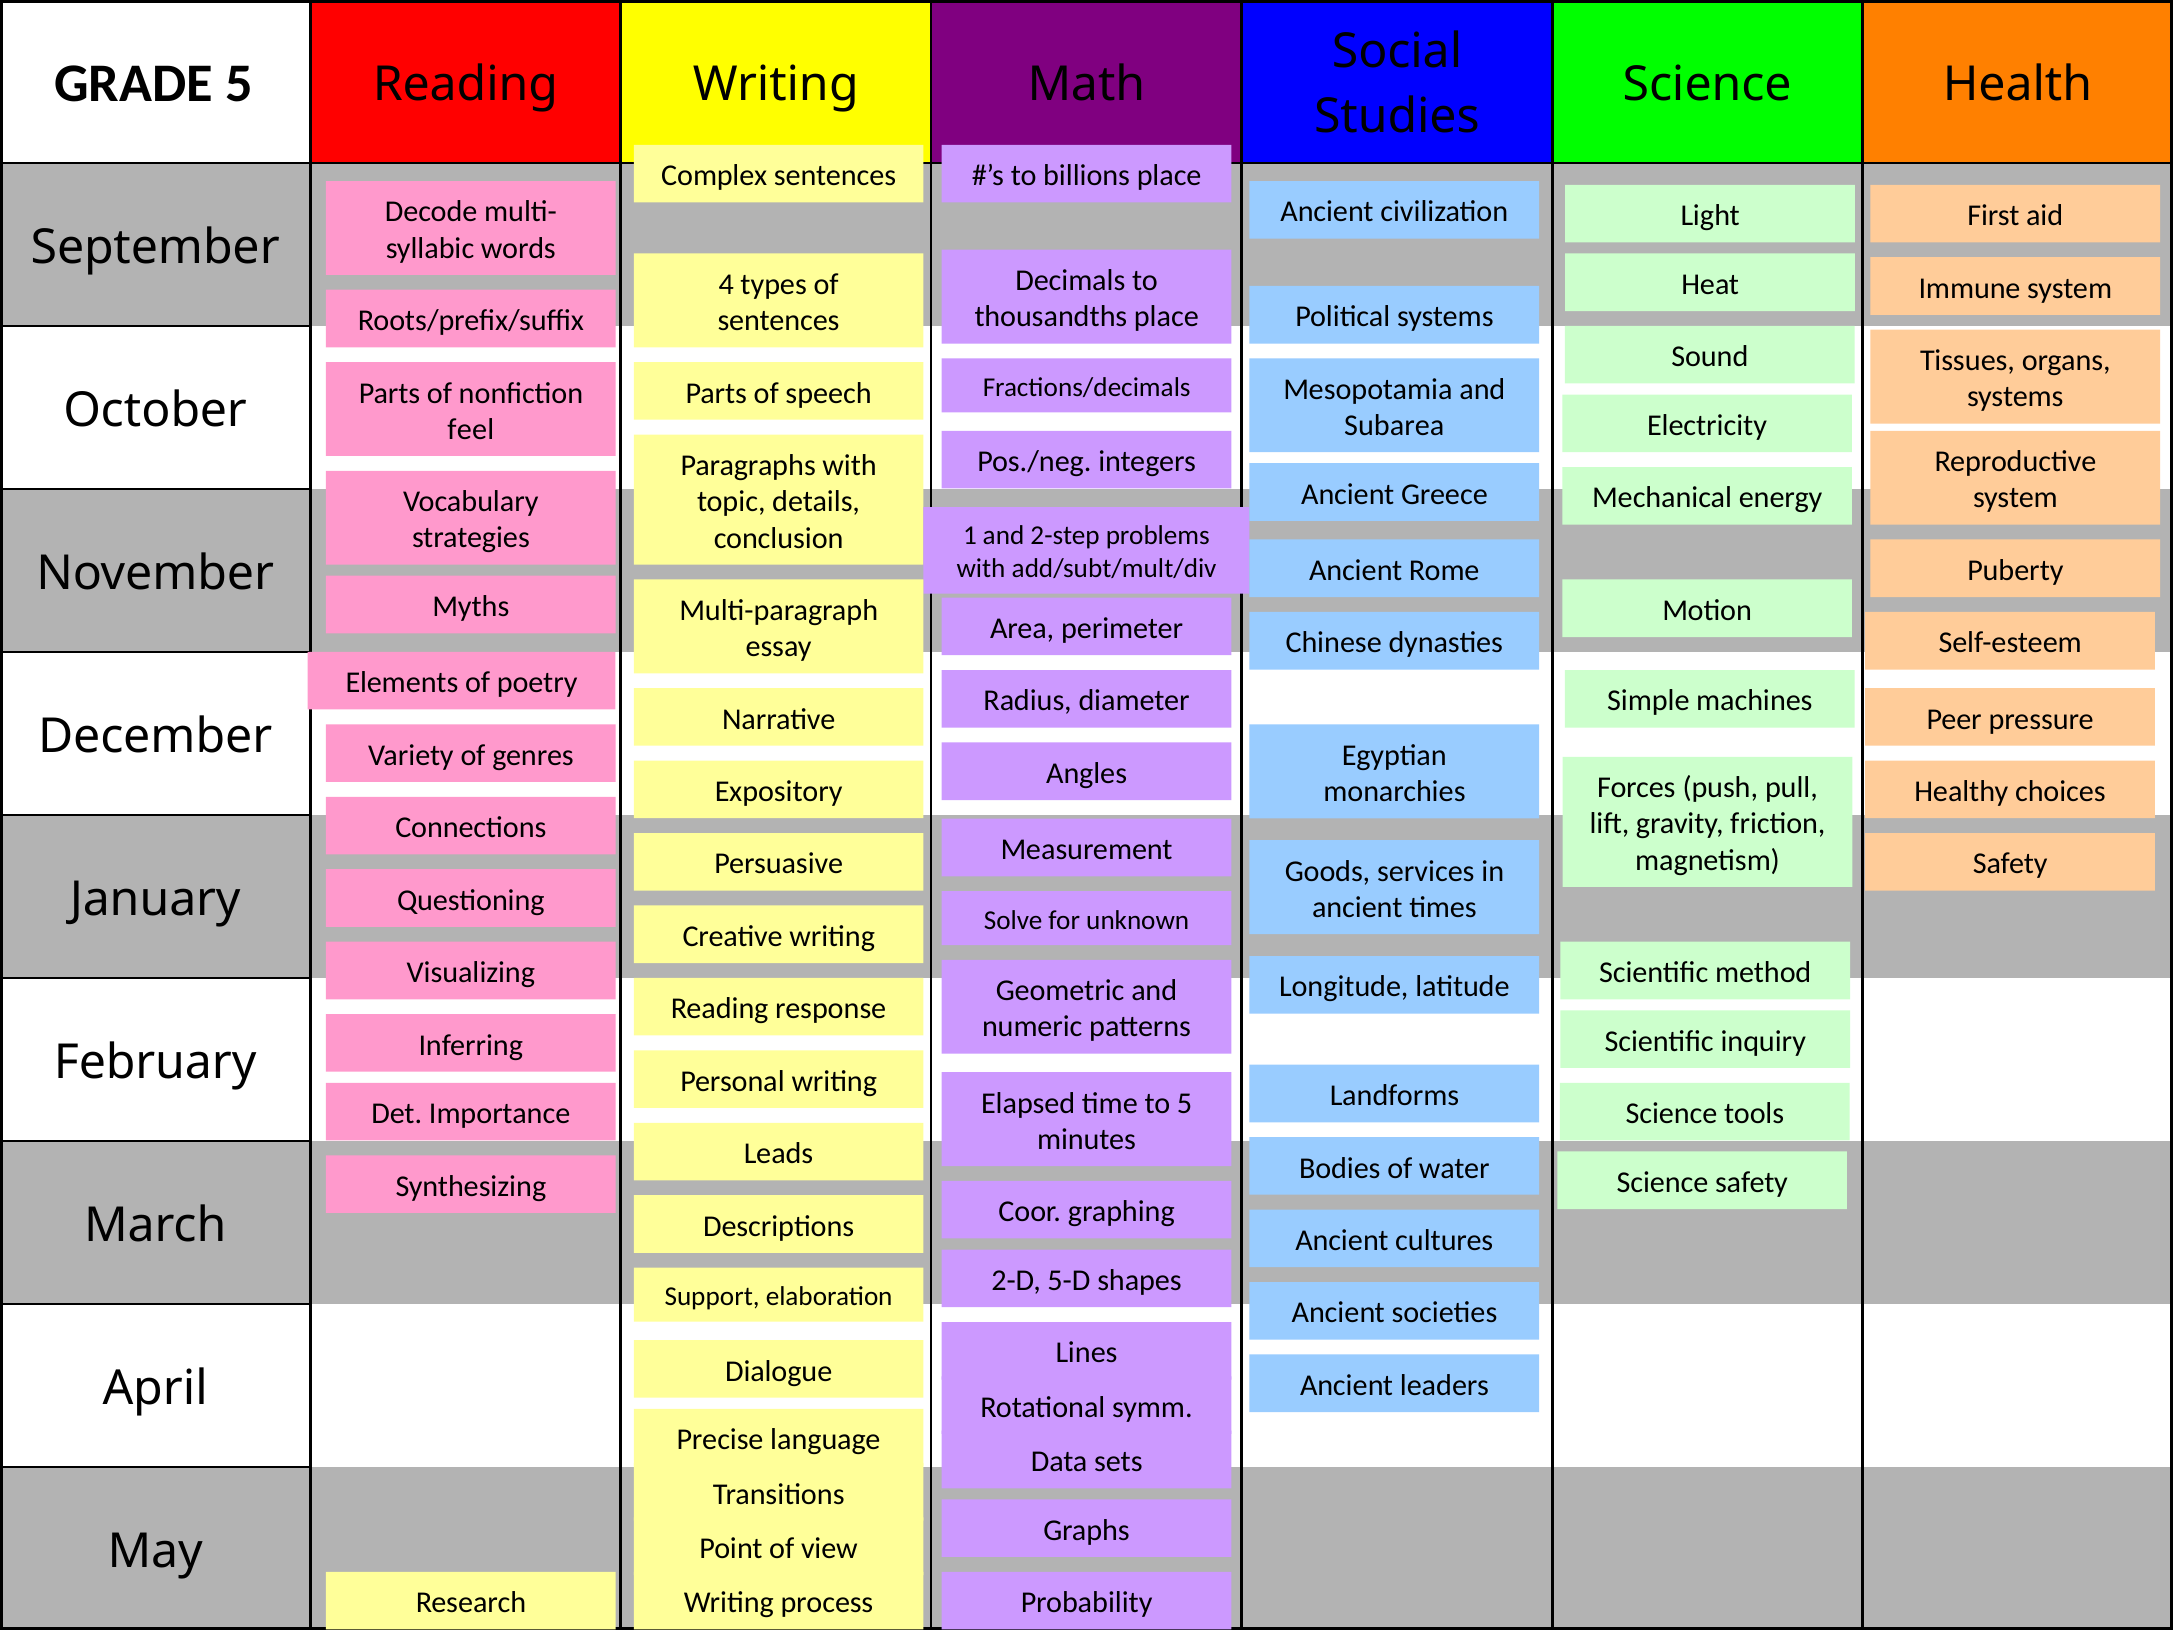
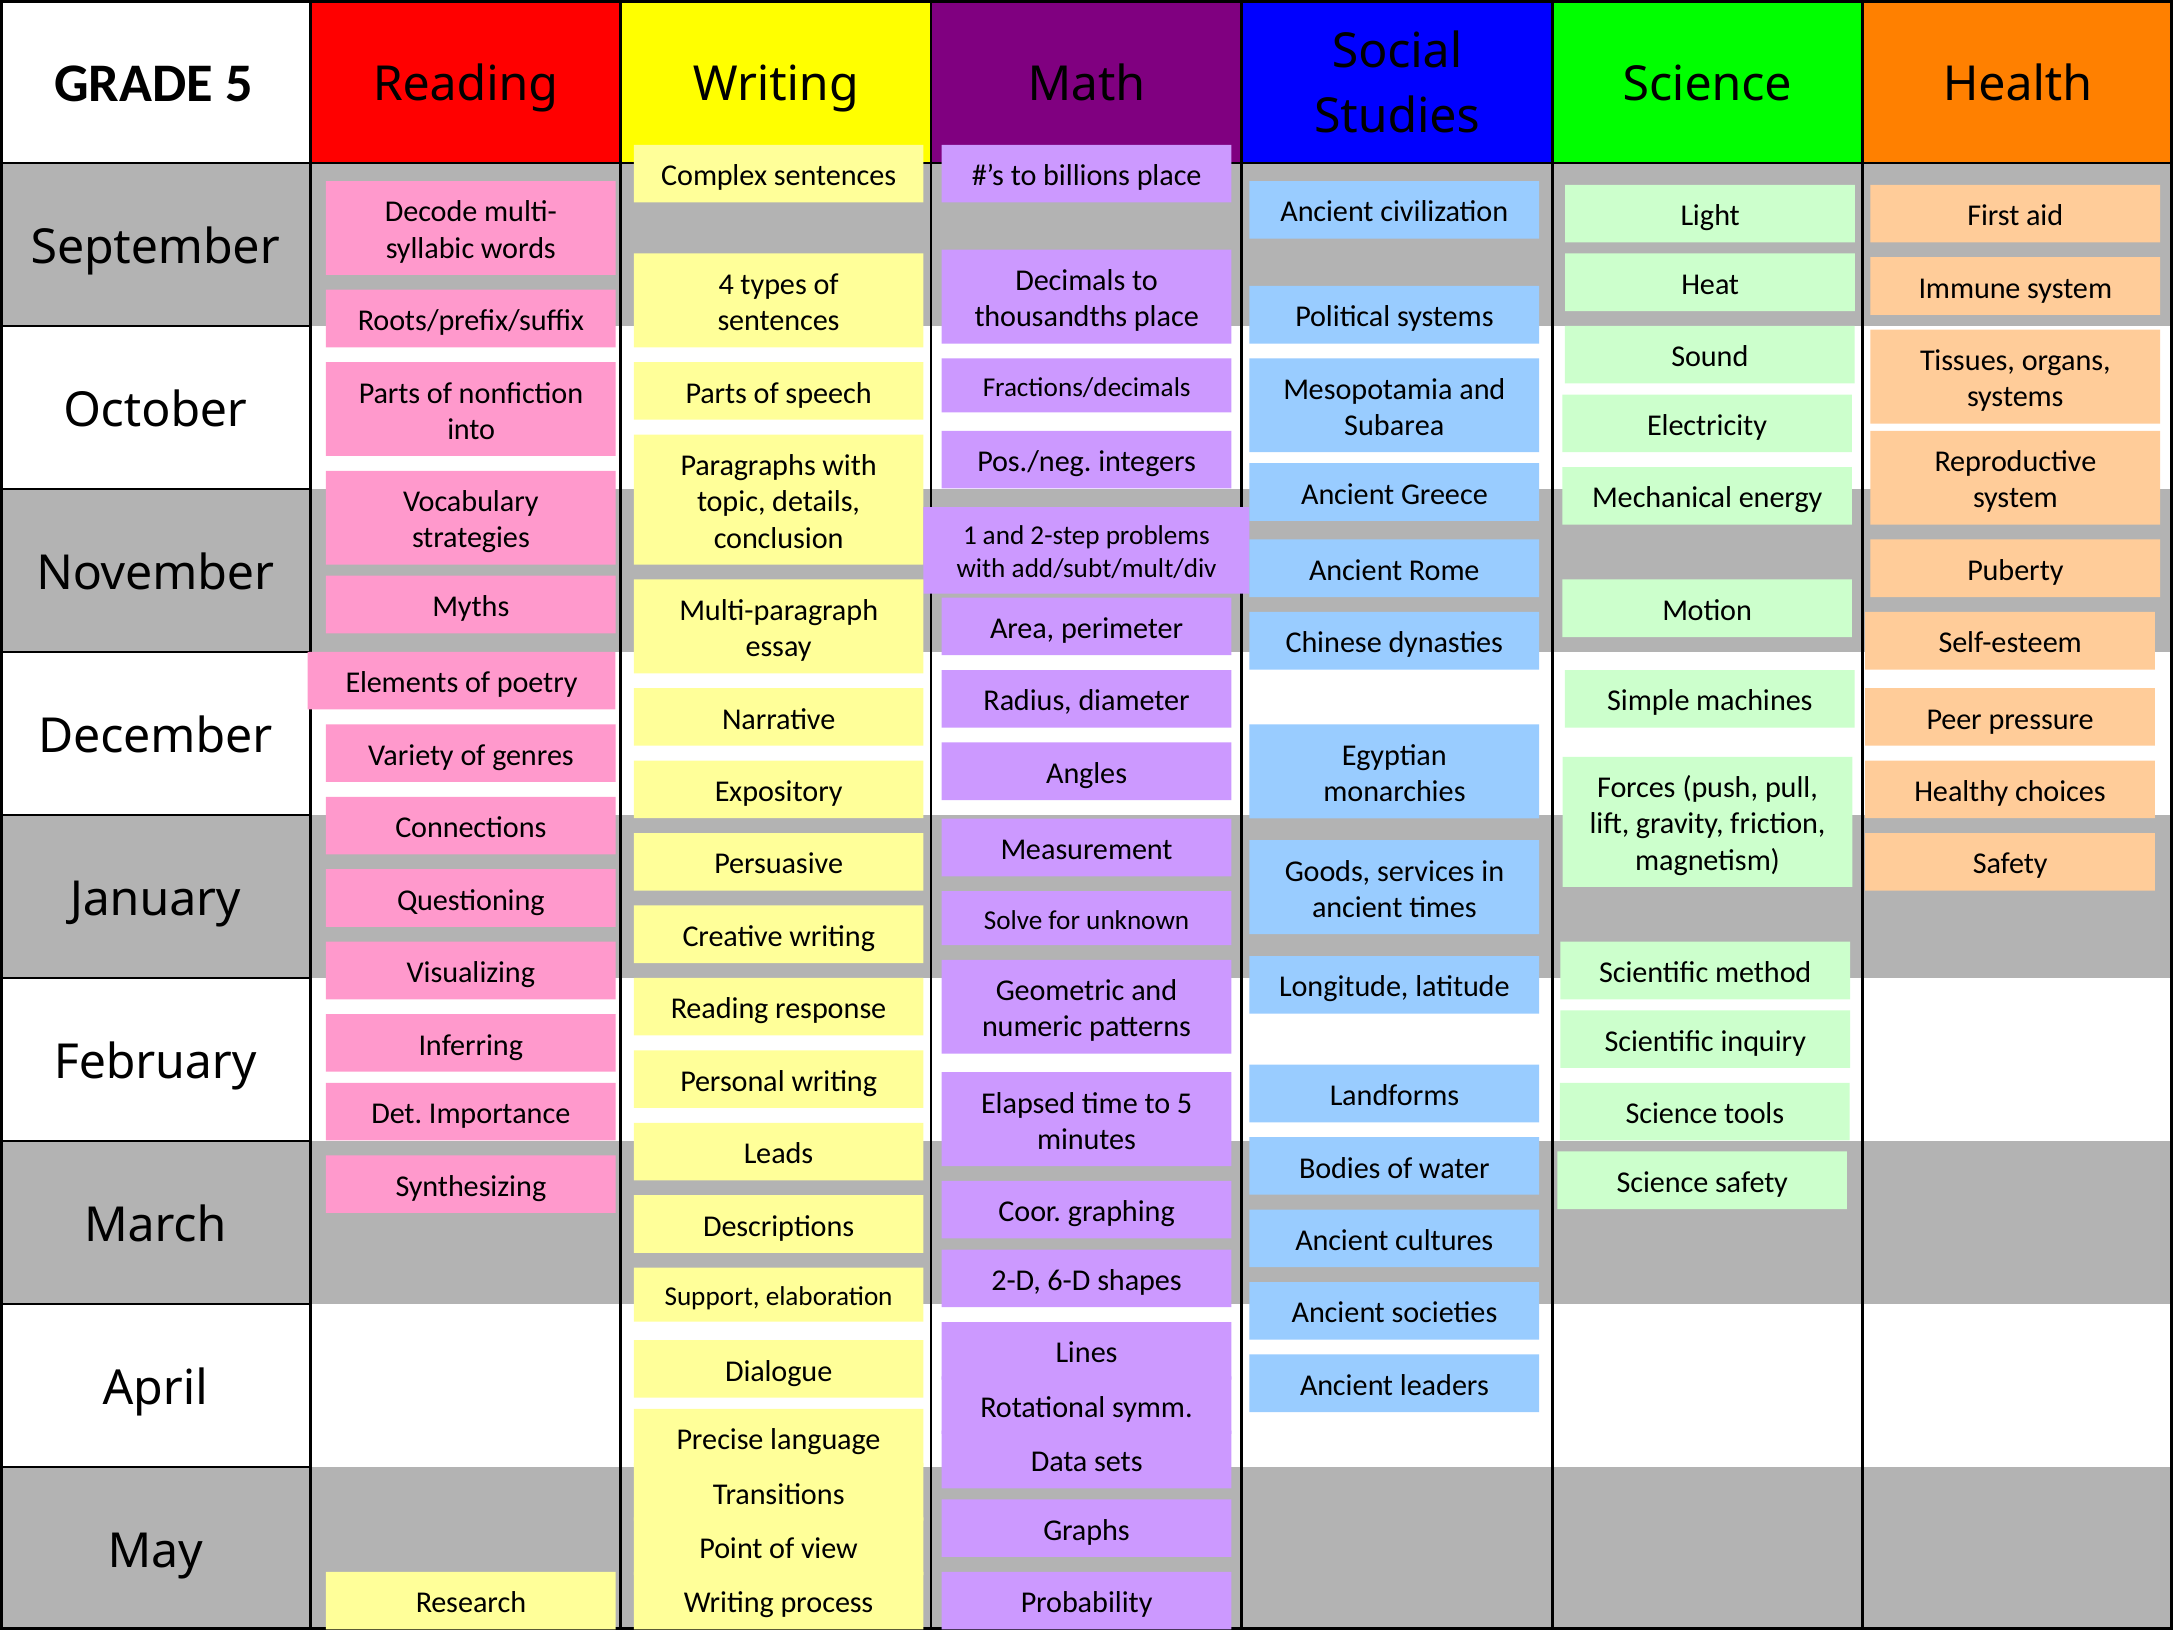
feel: feel -> into
5-D: 5-D -> 6-D
